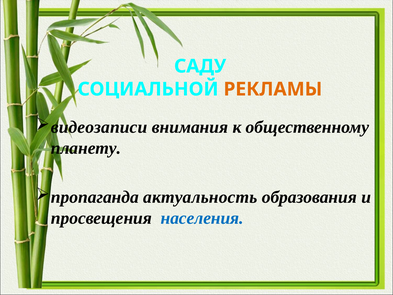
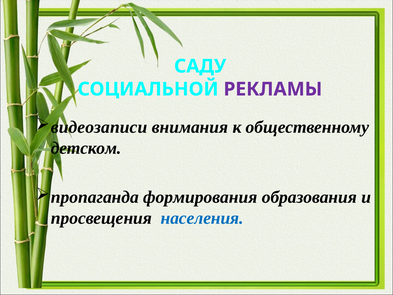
РЕКЛАМЫ colour: orange -> purple
планету: планету -> детском
актуальность: актуальность -> формирования
